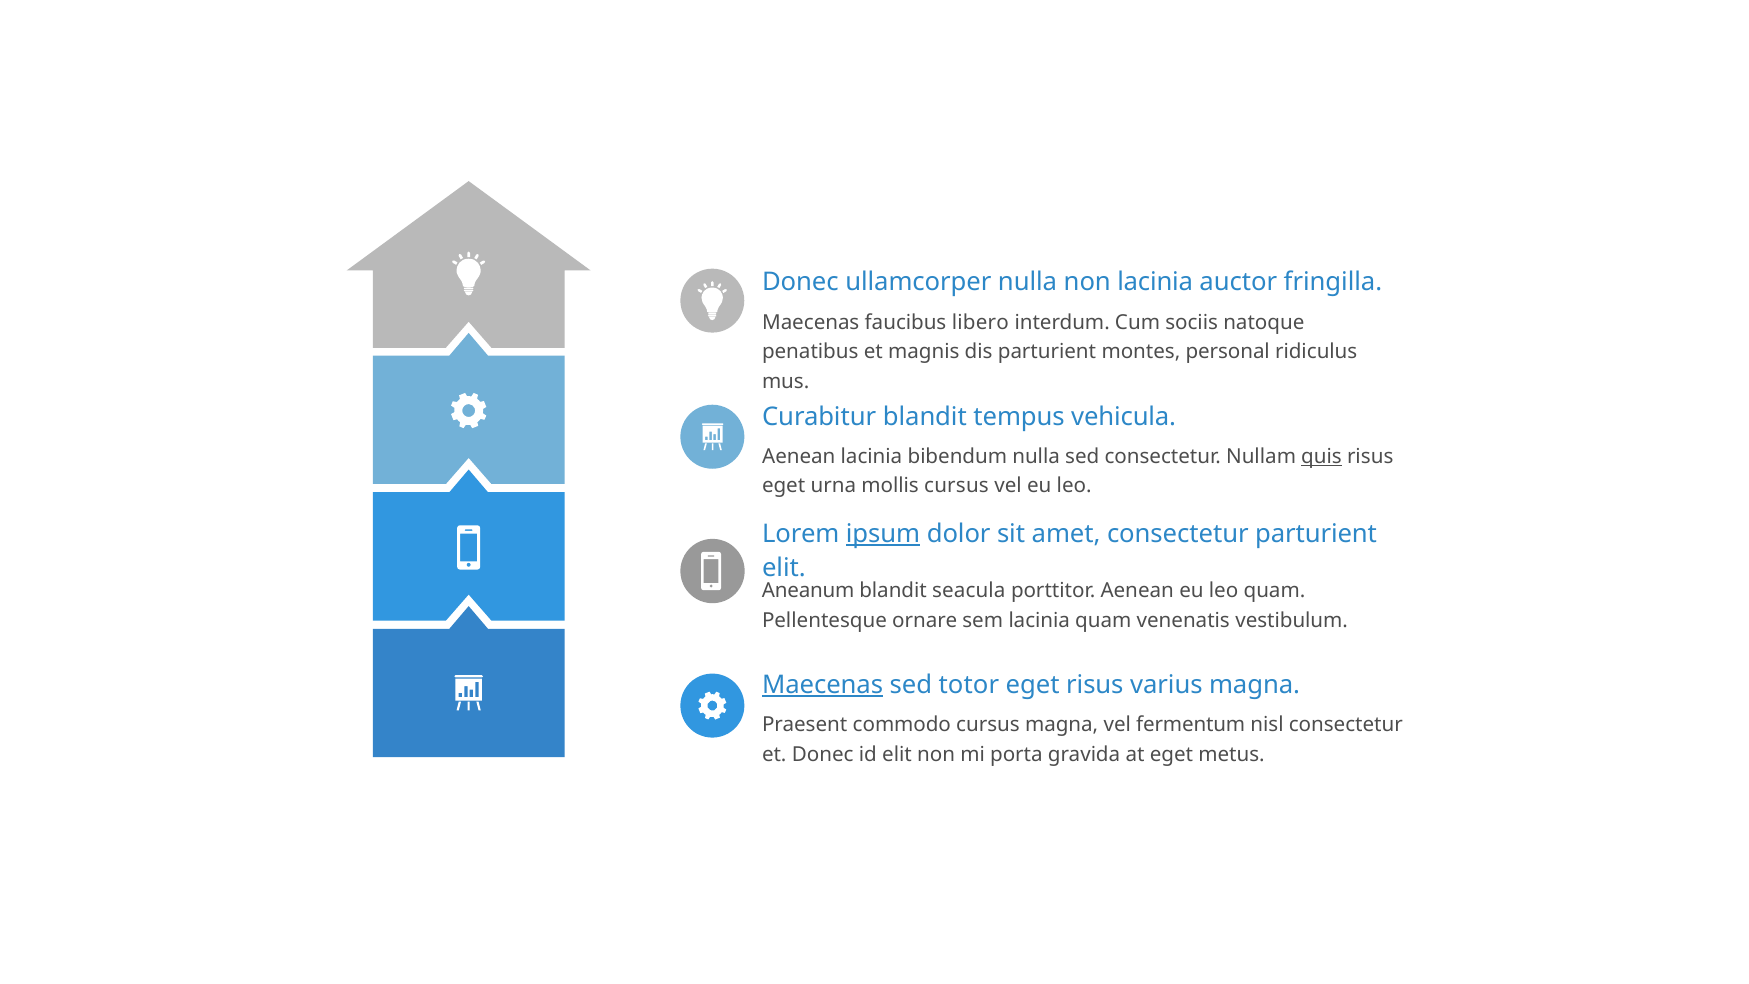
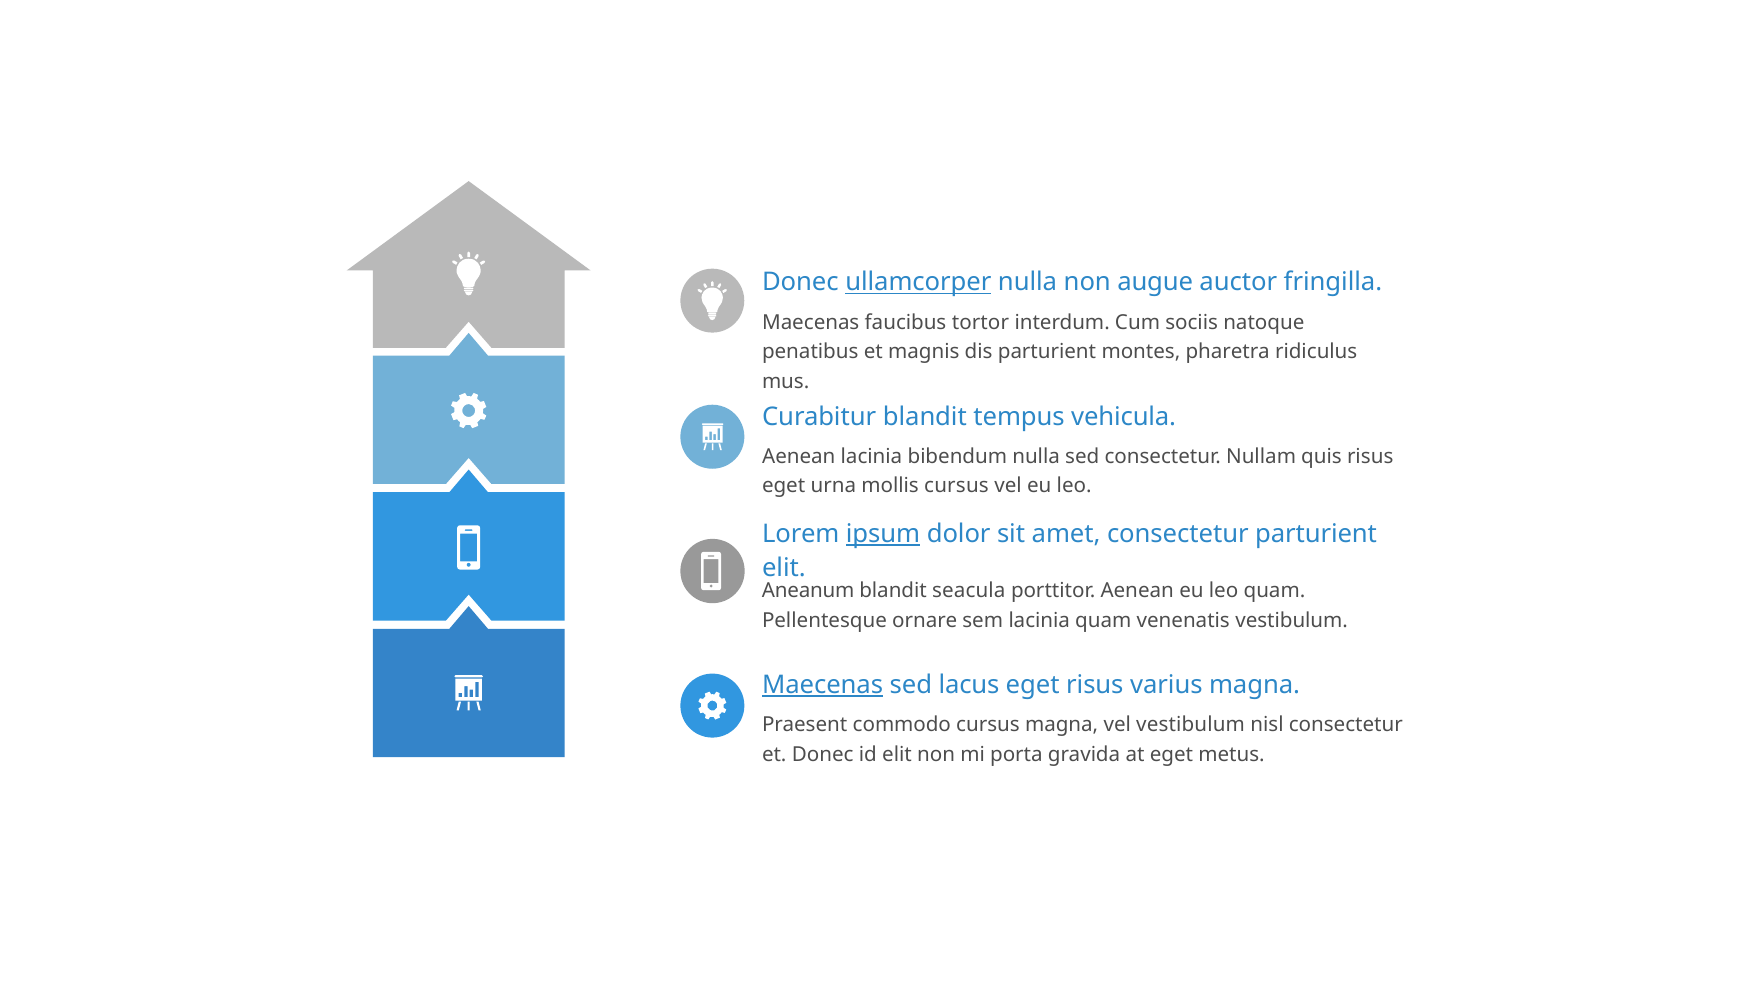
ullamcorper underline: none -> present
non lacinia: lacinia -> augue
libero: libero -> tortor
personal: personal -> pharetra
quis underline: present -> none
totor: totor -> lacus
vel fermentum: fermentum -> vestibulum
